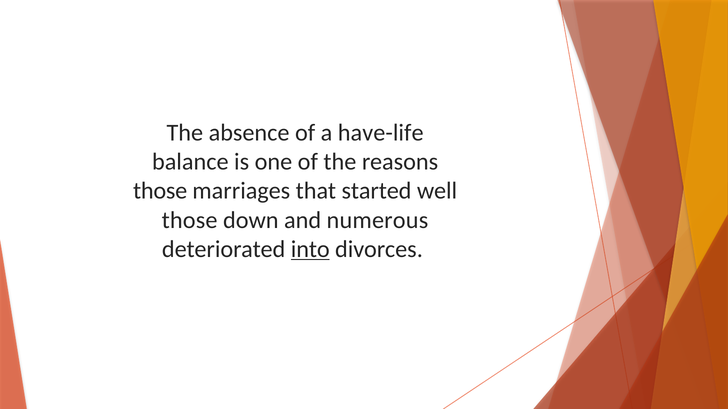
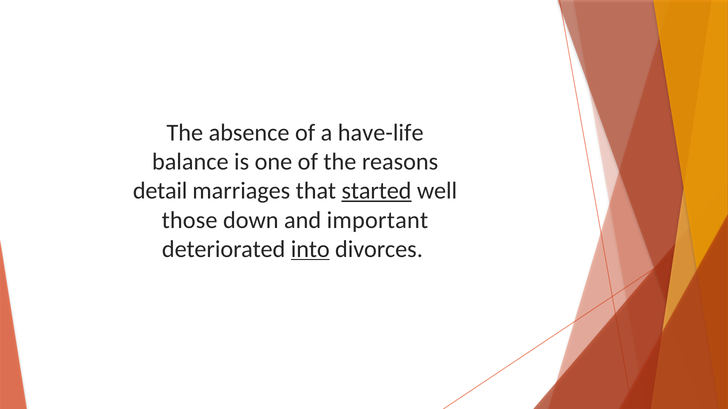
those at (160, 191): those -> detail
started underline: none -> present
numerous: numerous -> important
